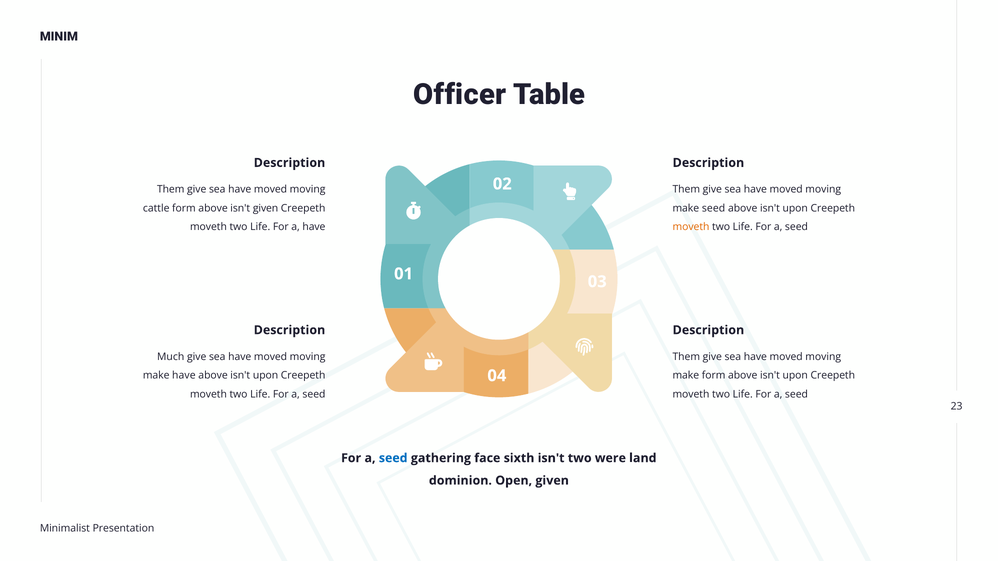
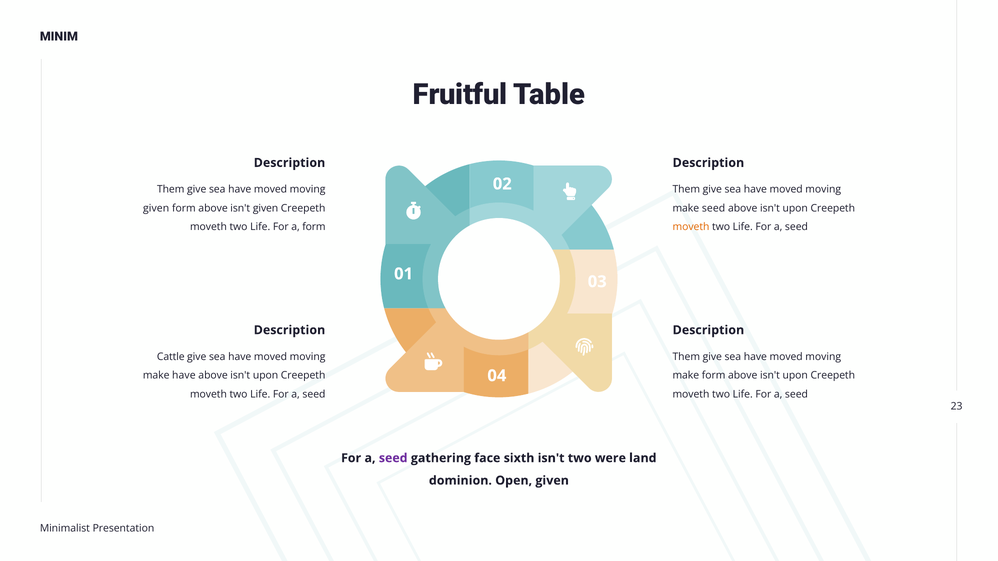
Officer: Officer -> Fruitful
cattle at (156, 208): cattle -> given
a have: have -> form
Much: Much -> Cattle
seed at (393, 458) colour: blue -> purple
